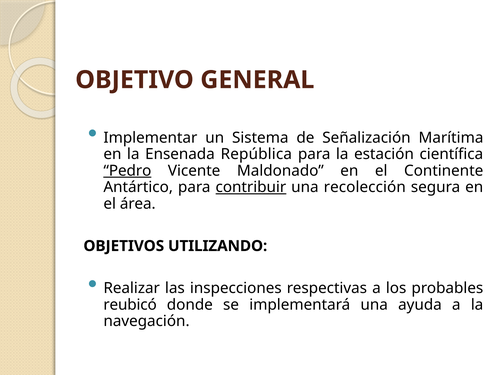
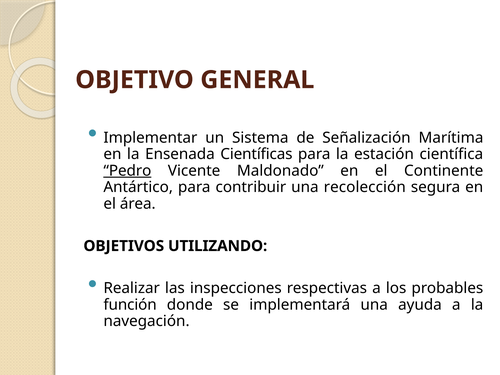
República: República -> Científicas
contribuir underline: present -> none
reubicó: reubicó -> función
